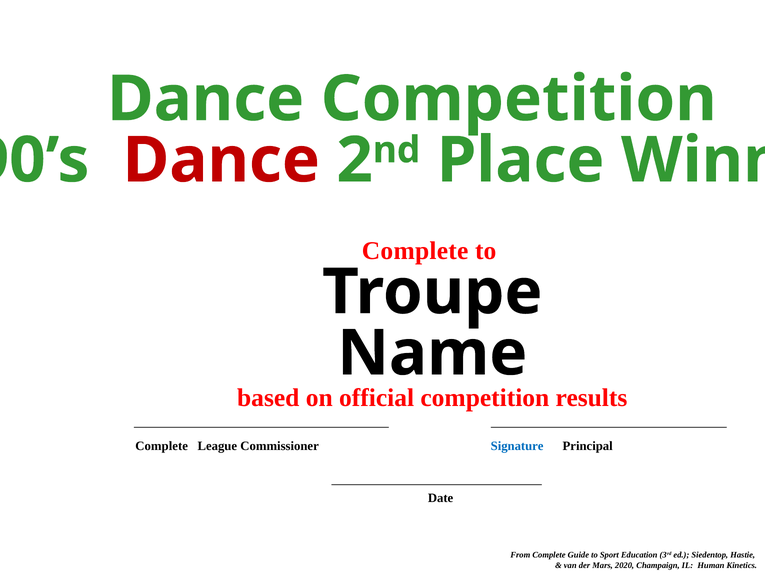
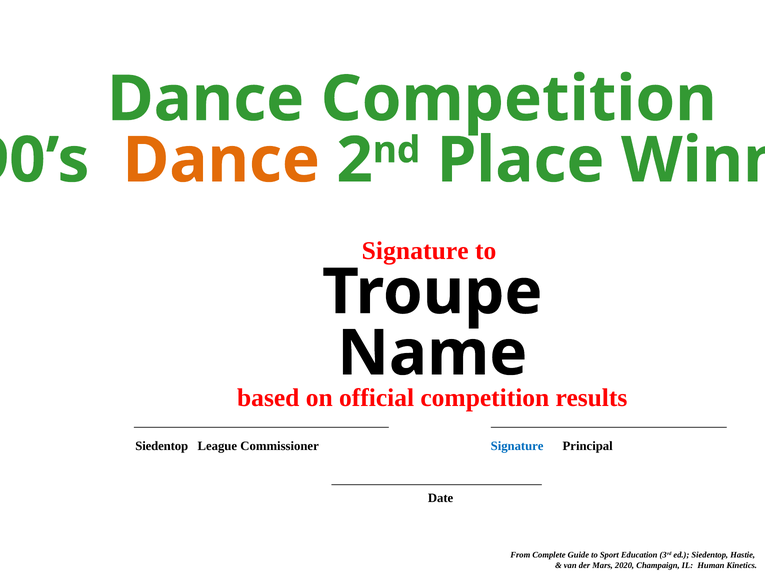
Dance at (221, 160) colour: red -> orange
Complete at (415, 251): Complete -> Signature
Complete at (162, 446): Complete -> Siedentop
